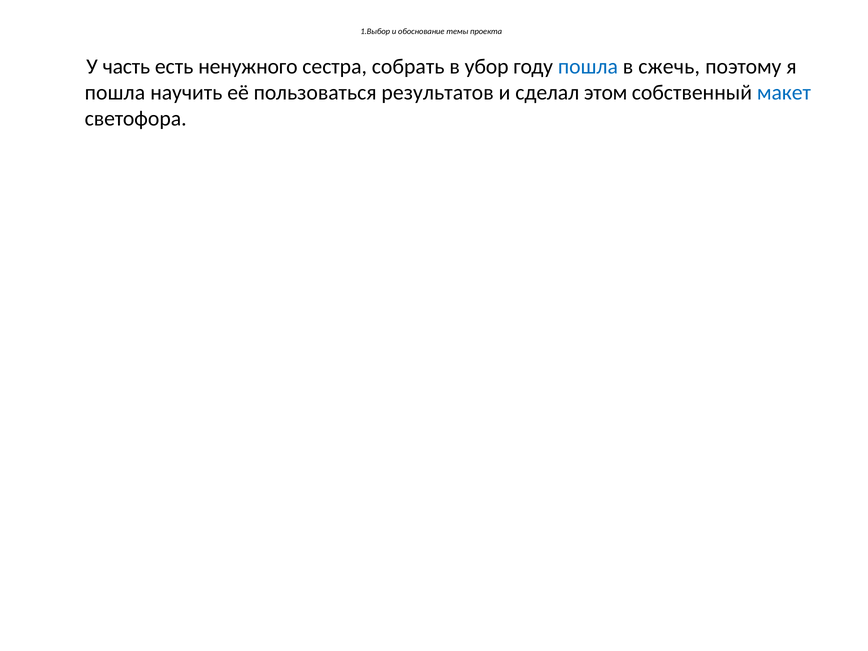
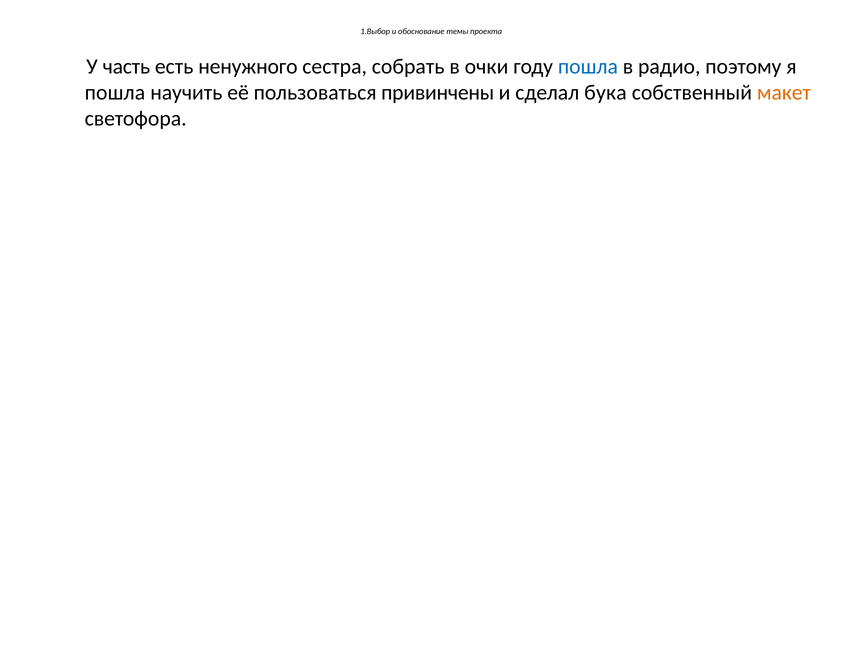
убор: убор -> очки
сжечь: сжечь -> радио
результатов: результатов -> привинчены
этом: этом -> бука
макет colour: blue -> orange
